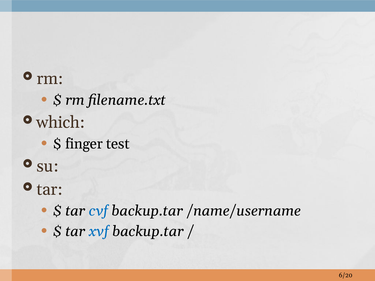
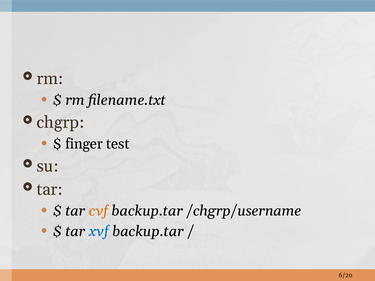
which: which -> chgrp
cvf colour: blue -> orange
/name/username: /name/username -> /chgrp/username
